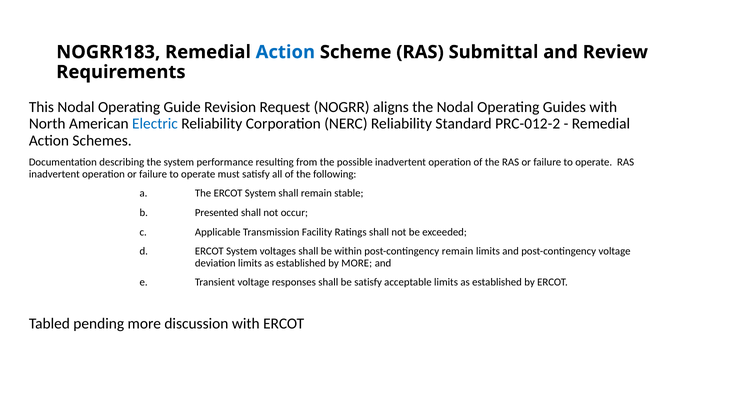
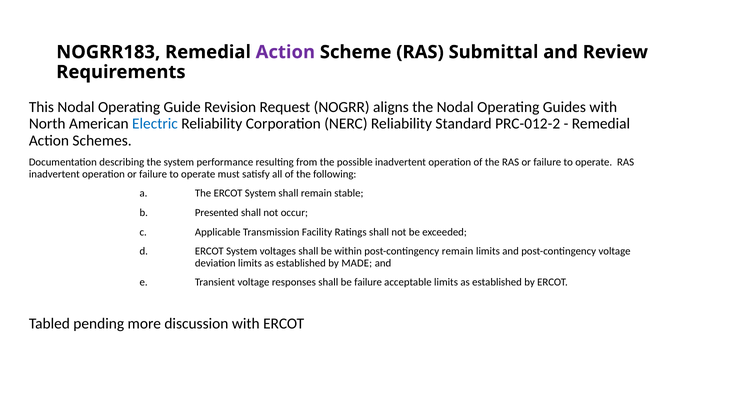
Action at (285, 52) colour: blue -> purple
by MORE: MORE -> MADE
be satisfy: satisfy -> failure
